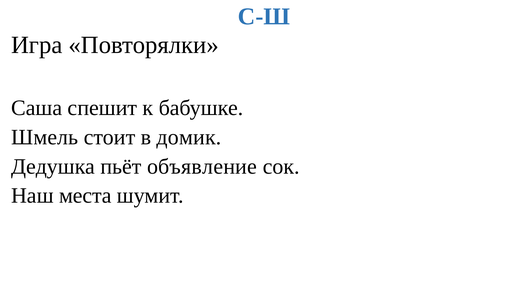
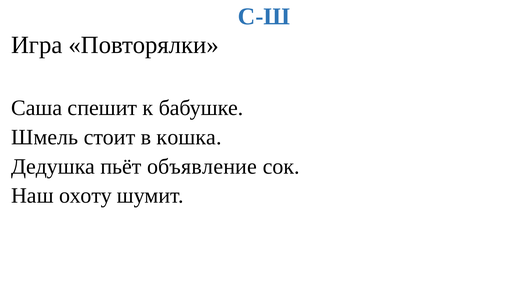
домик: домик -> кошка
места: места -> охоту
